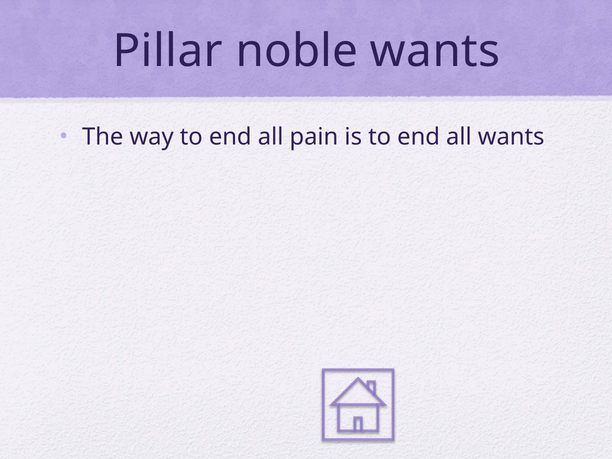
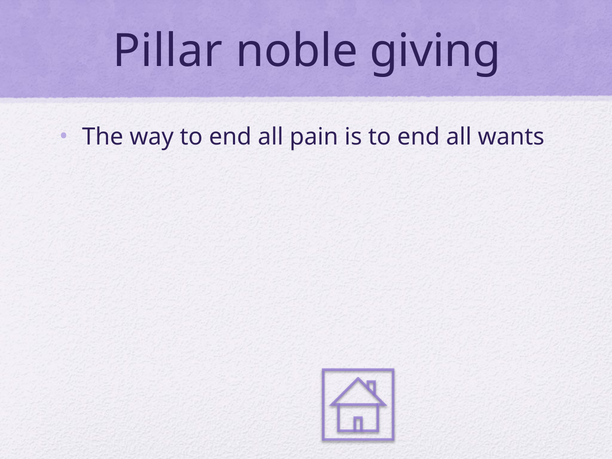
noble wants: wants -> giving
